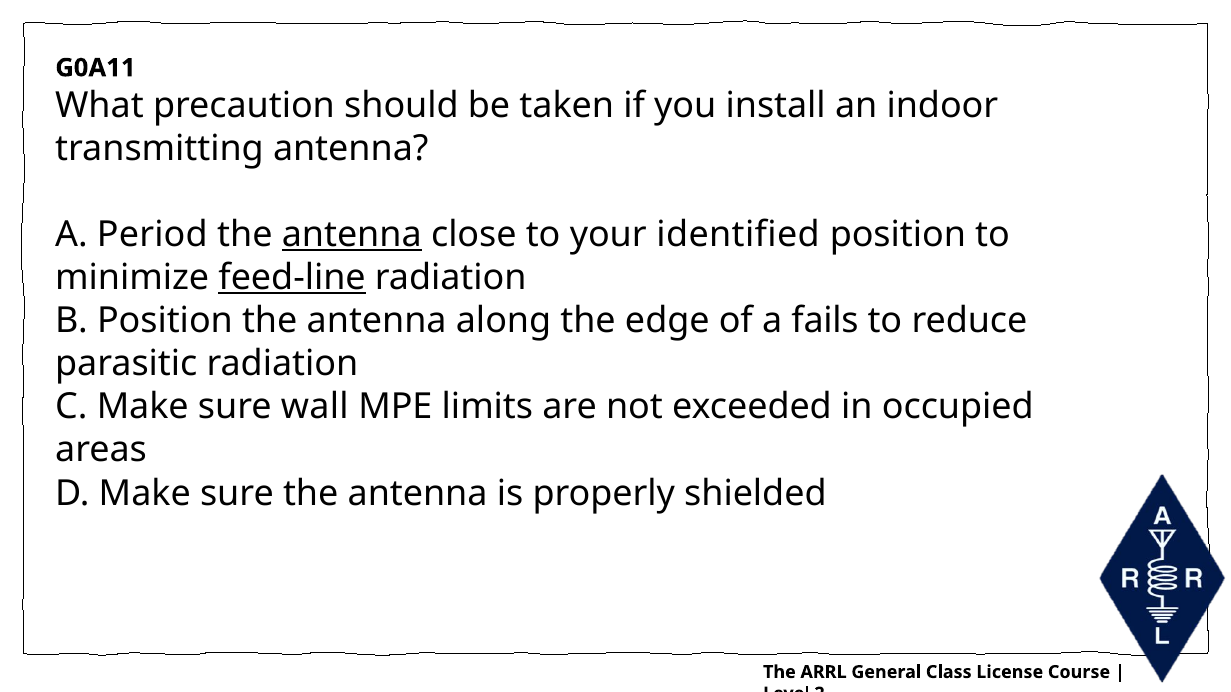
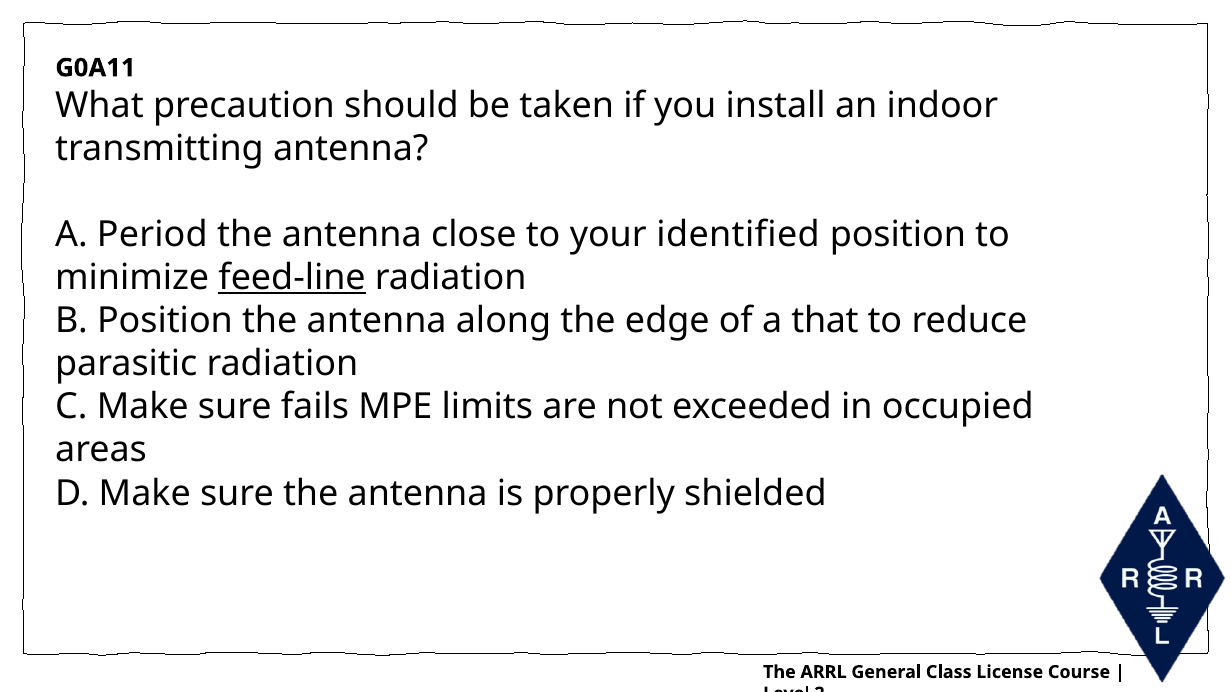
antenna at (352, 235) underline: present -> none
fails: fails -> that
wall: wall -> fails
